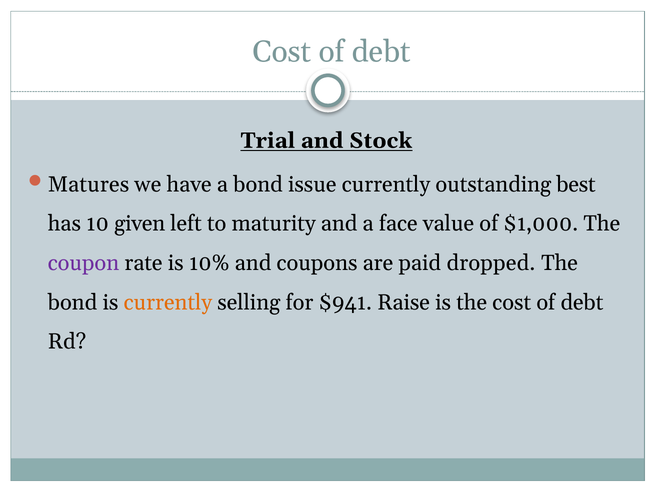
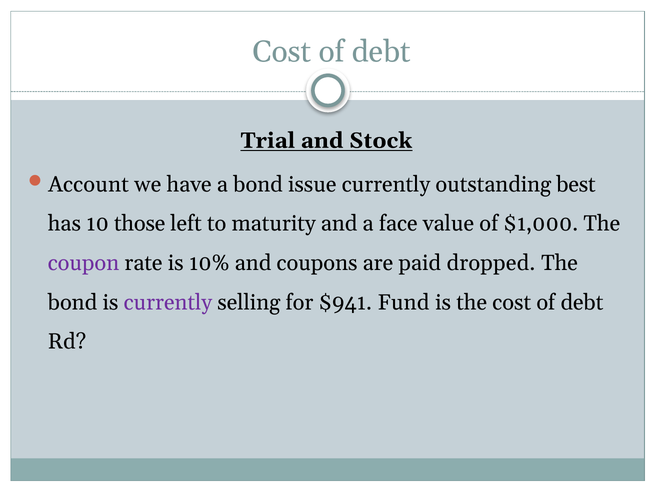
Matures: Matures -> Account
given: given -> those
currently at (168, 302) colour: orange -> purple
Raise: Raise -> Fund
